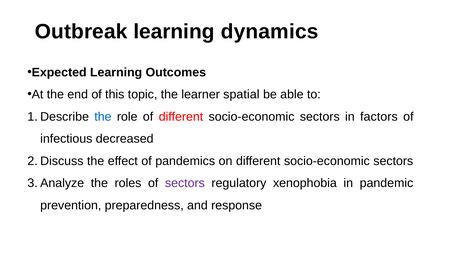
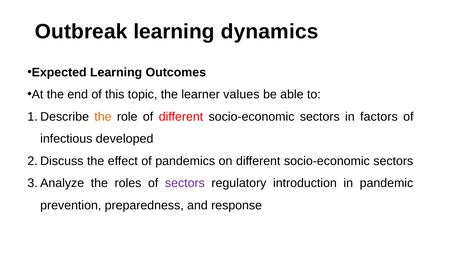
spatial: spatial -> values
the at (103, 117) colour: blue -> orange
decreased: decreased -> developed
xenophobia: xenophobia -> introduction
